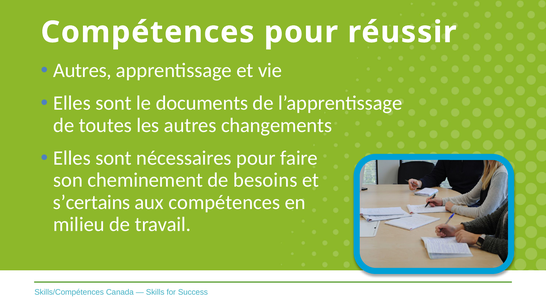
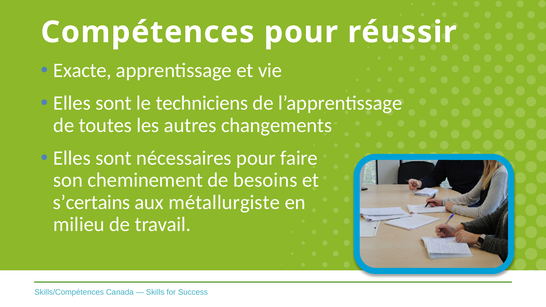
Autres at (82, 70): Autres -> Exacte
documents: documents -> techniciens
aux compétences: compétences -> métallurgiste
